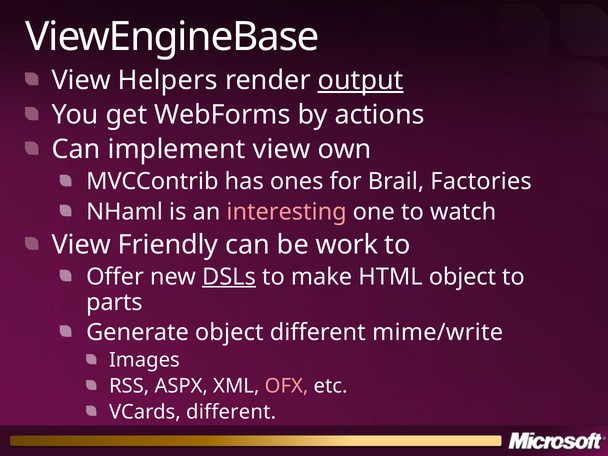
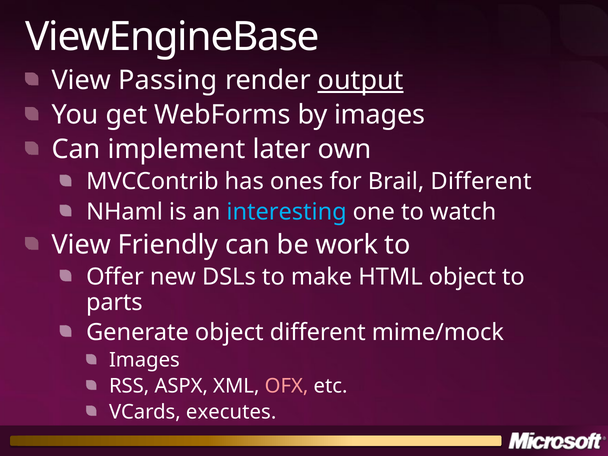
Helpers: Helpers -> Passing
by actions: actions -> images
implement view: view -> later
Brail Factories: Factories -> Different
interesting colour: pink -> light blue
DSLs underline: present -> none
mime/write: mime/write -> mime/mock
VCards different: different -> executes
